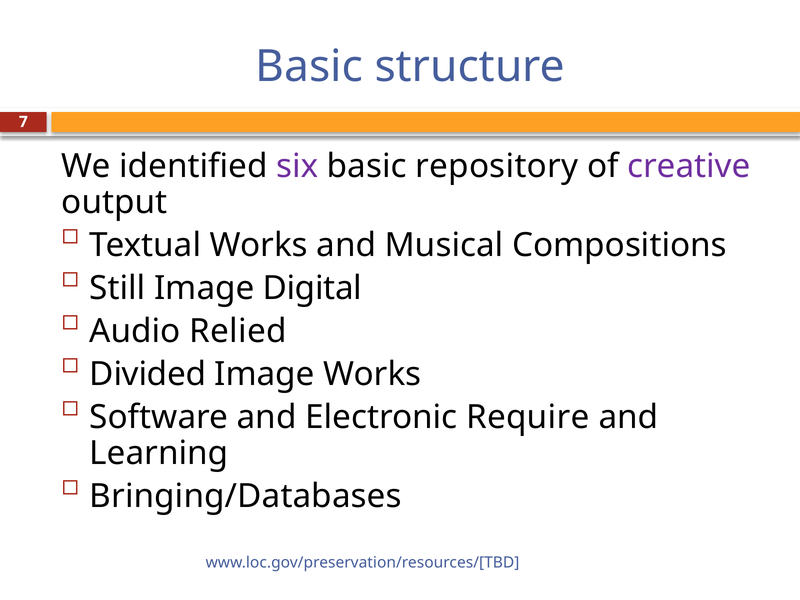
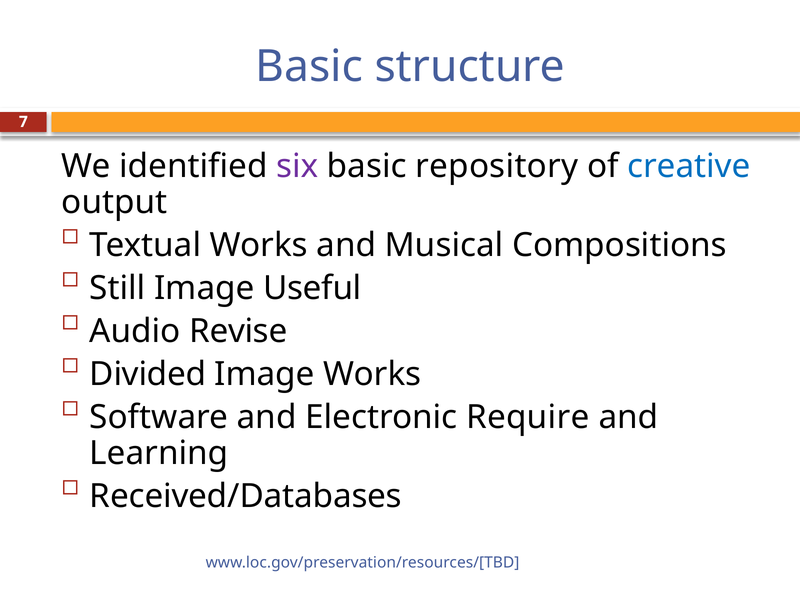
creative colour: purple -> blue
Digital: Digital -> Useful
Relied: Relied -> Revise
Bringing/Databases: Bringing/Databases -> Received/Databases
